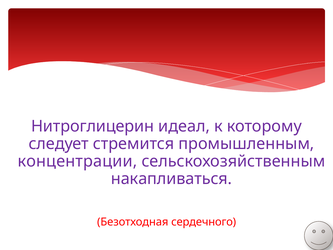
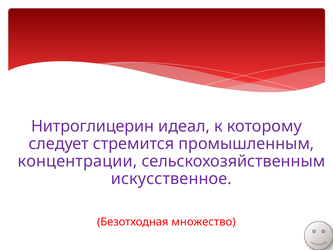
накапливаться: накапливаться -> искусственное
сердечного: сердечного -> множество
